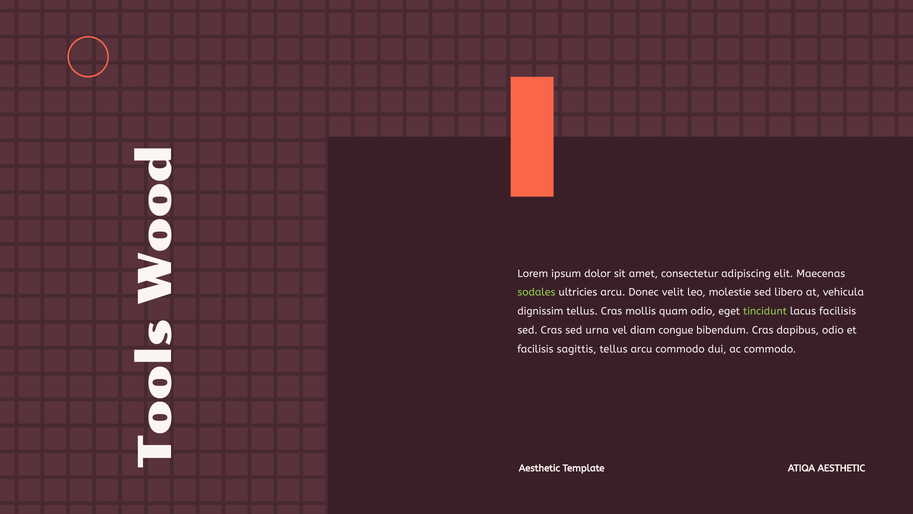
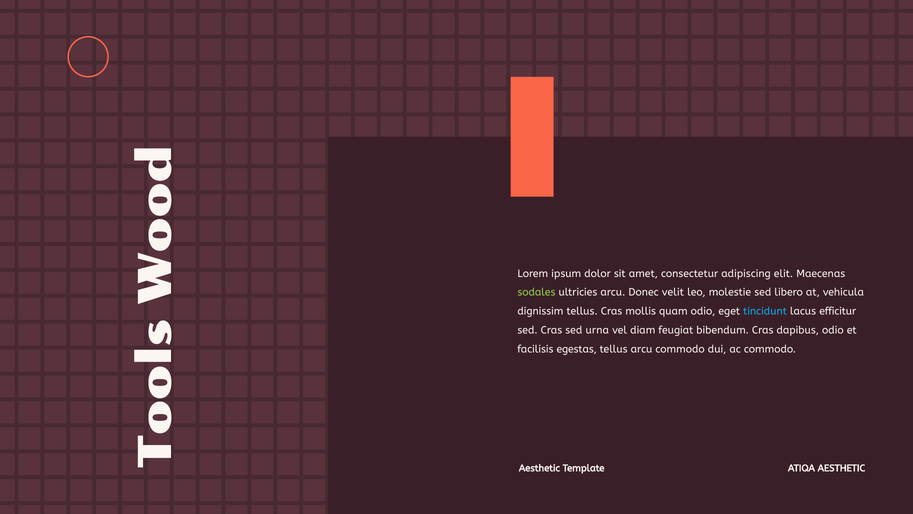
tincidunt colour: light green -> light blue
lacus facilisis: facilisis -> efficitur
congue: congue -> feugiat
sagittis: sagittis -> egestas
